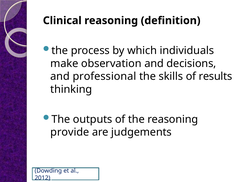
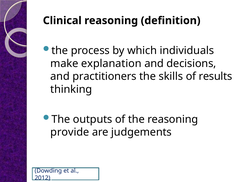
observation: observation -> explanation
professional: professional -> practitioners
